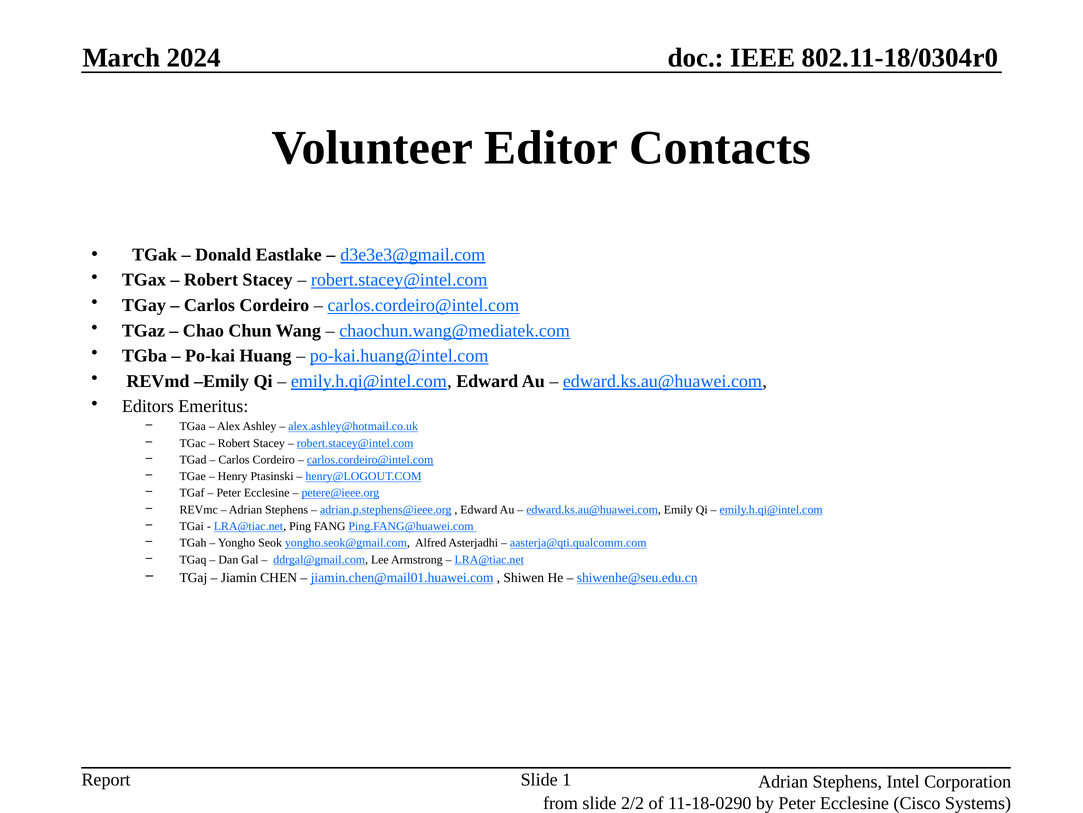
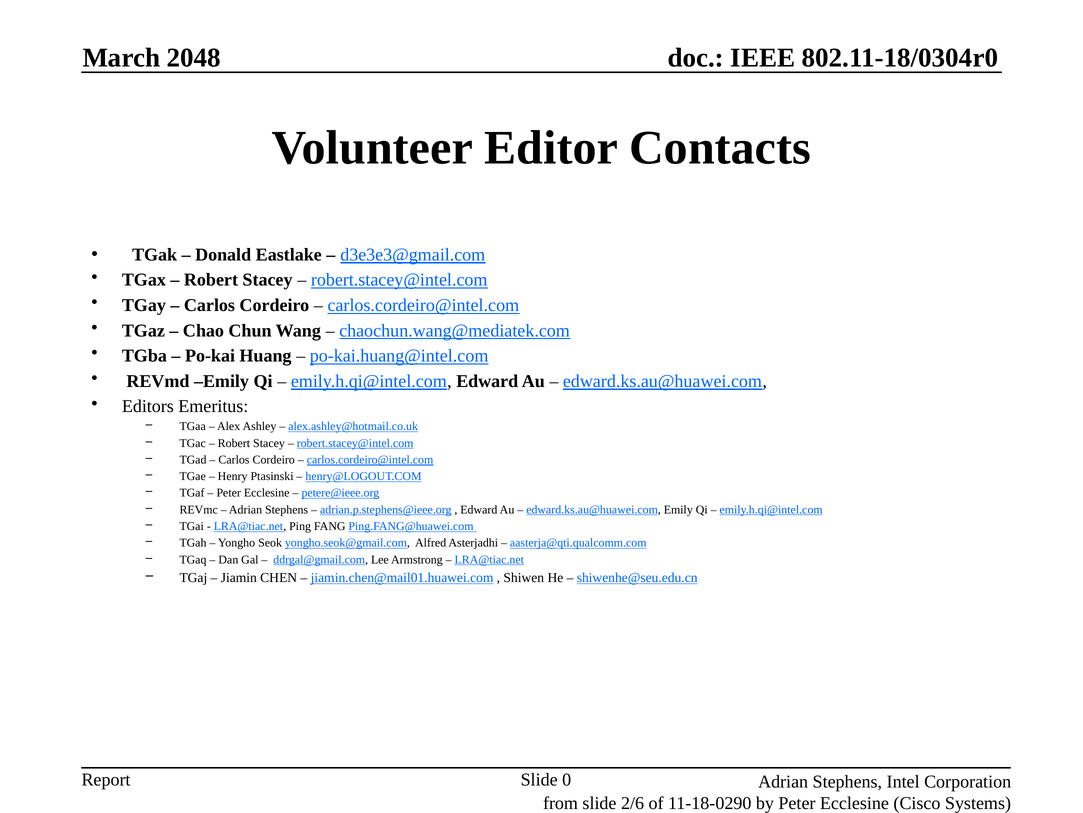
2024: 2024 -> 2048
1: 1 -> 0
2/2: 2/2 -> 2/6
